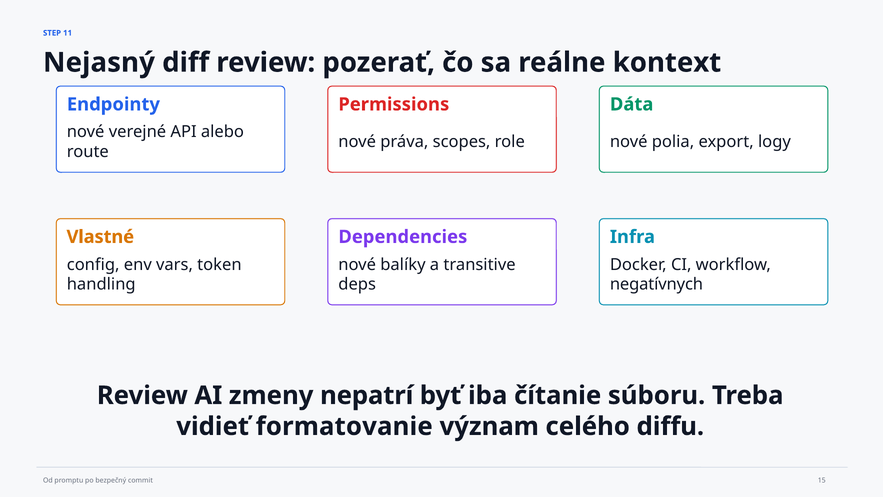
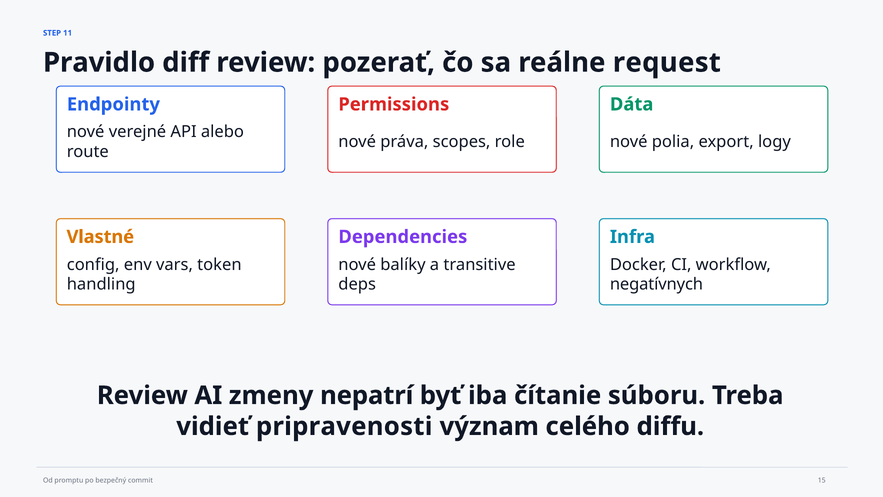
Nejasný: Nejasný -> Pravidlo
kontext: kontext -> request
formatovanie: formatovanie -> pripravenosti
